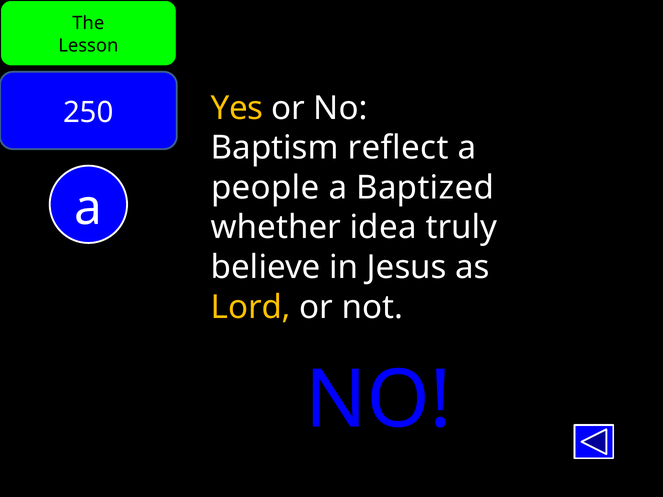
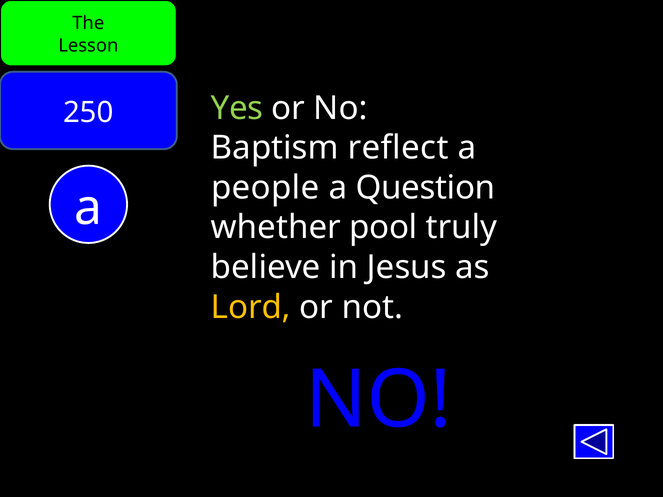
Yes colour: yellow -> light green
Baptized: Baptized -> Question
idea: idea -> pool
